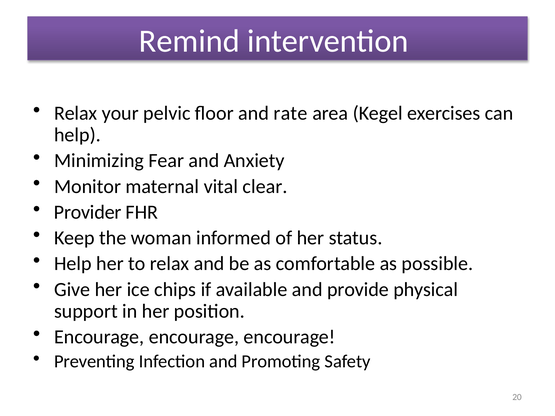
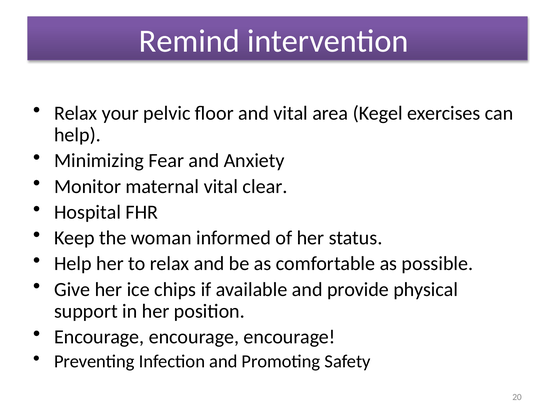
and rate: rate -> vital
Provider: Provider -> Hospital
